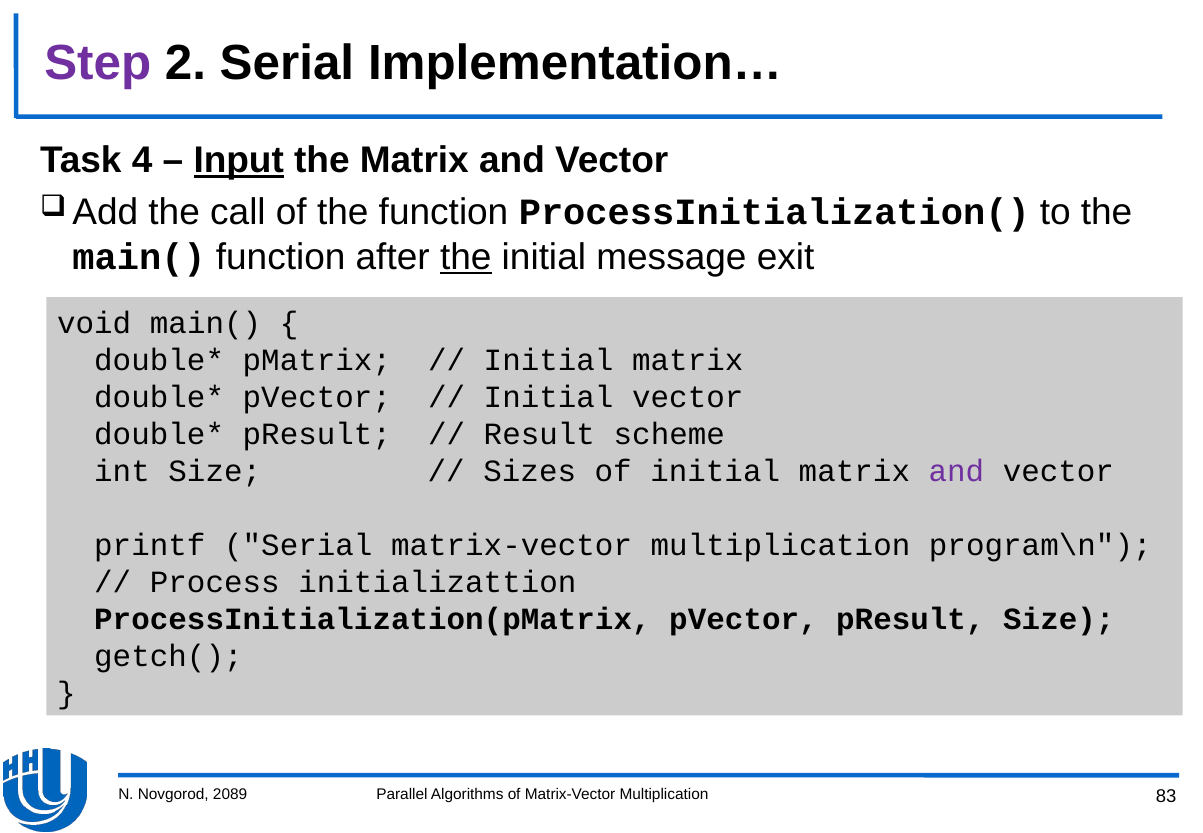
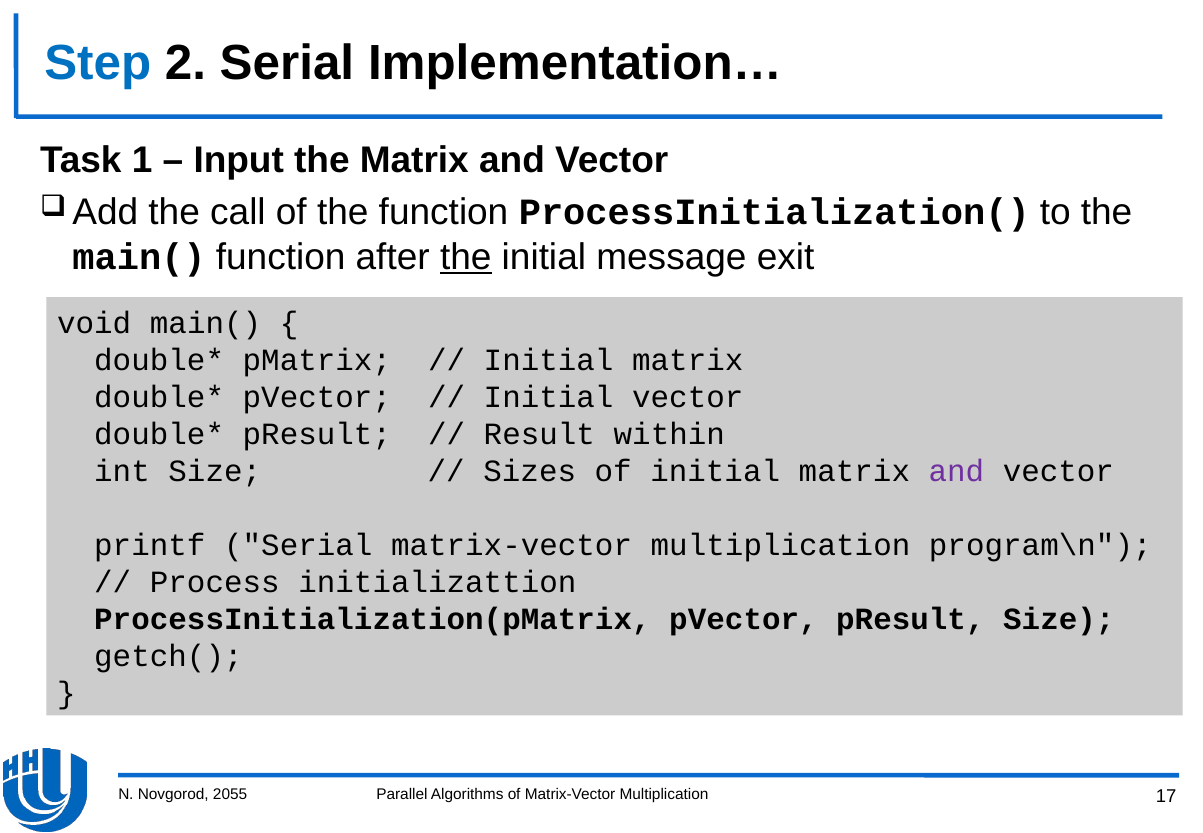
Step colour: purple -> blue
4: 4 -> 1
Input underline: present -> none
scheme: scheme -> within
2089: 2089 -> 2055
83: 83 -> 17
